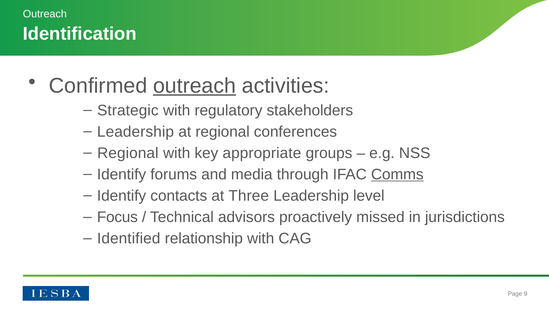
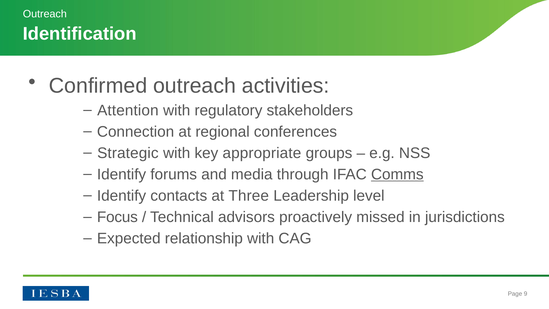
outreach at (195, 86) underline: present -> none
Strategic: Strategic -> Attention
Leadership at (136, 132): Leadership -> Connection
Regional at (128, 153): Regional -> Strategic
Identified: Identified -> Expected
